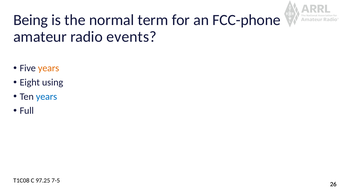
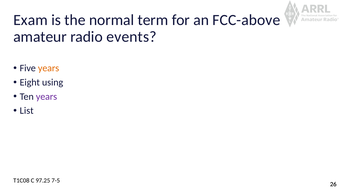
Being: Being -> Exam
FCC-phone: FCC-phone -> FCC-above
years at (47, 97) colour: blue -> purple
Full: Full -> List
